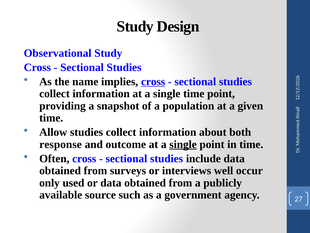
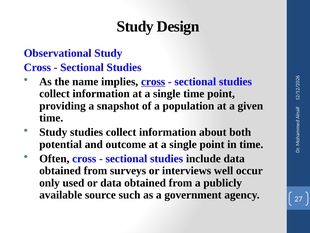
Allow at (53, 132): Allow -> Study
response: response -> potential
single at (183, 144) underline: present -> none
